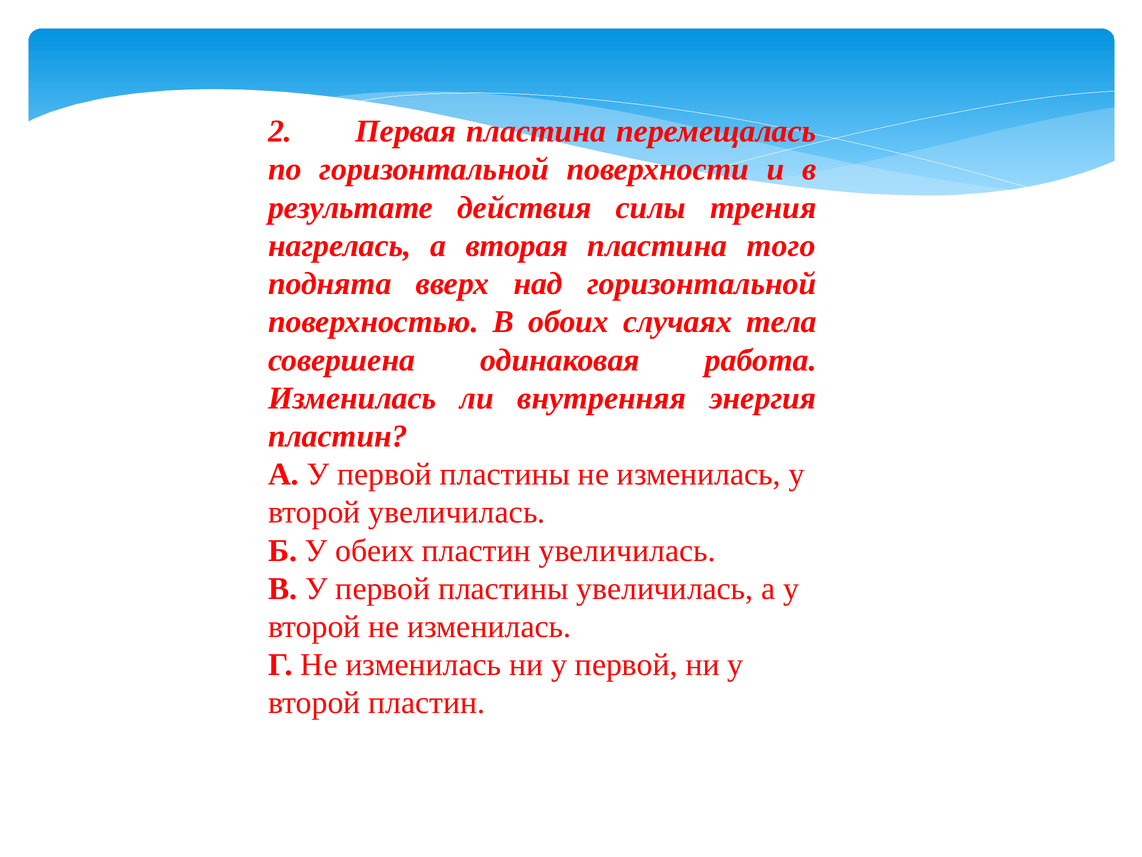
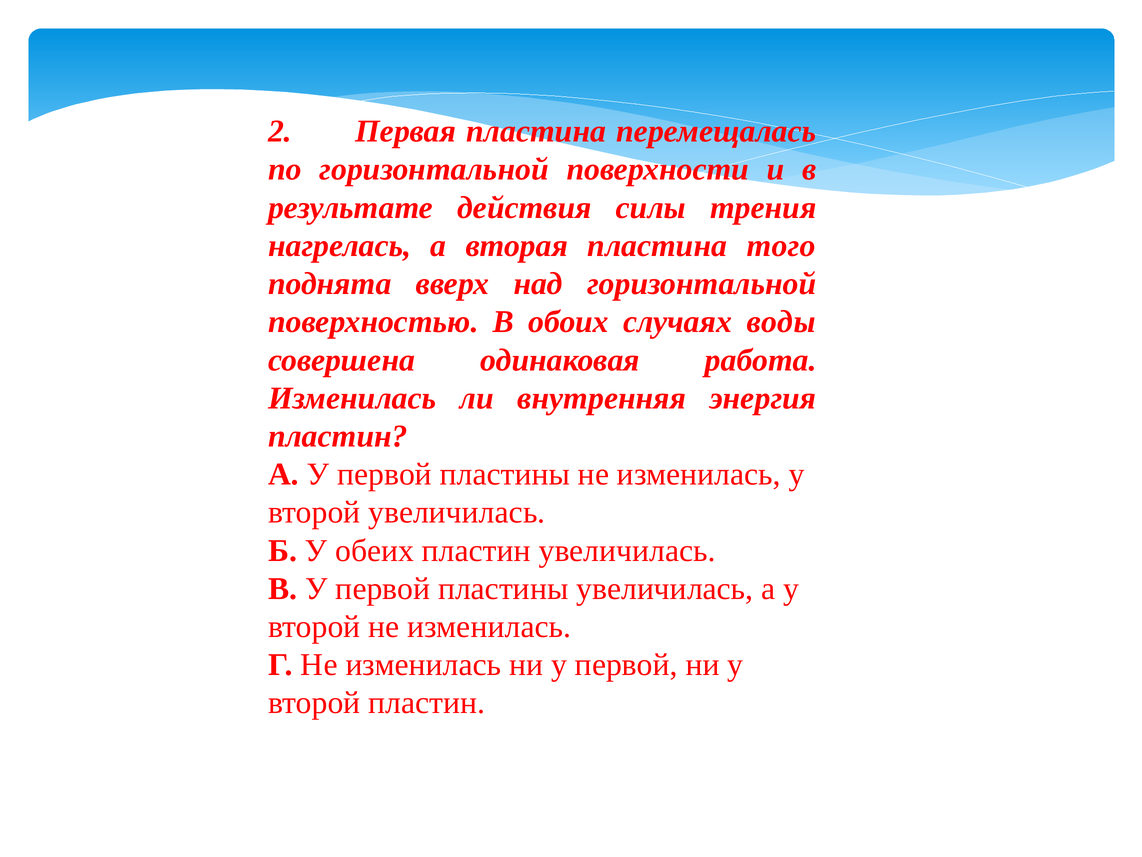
тела: тела -> воды
